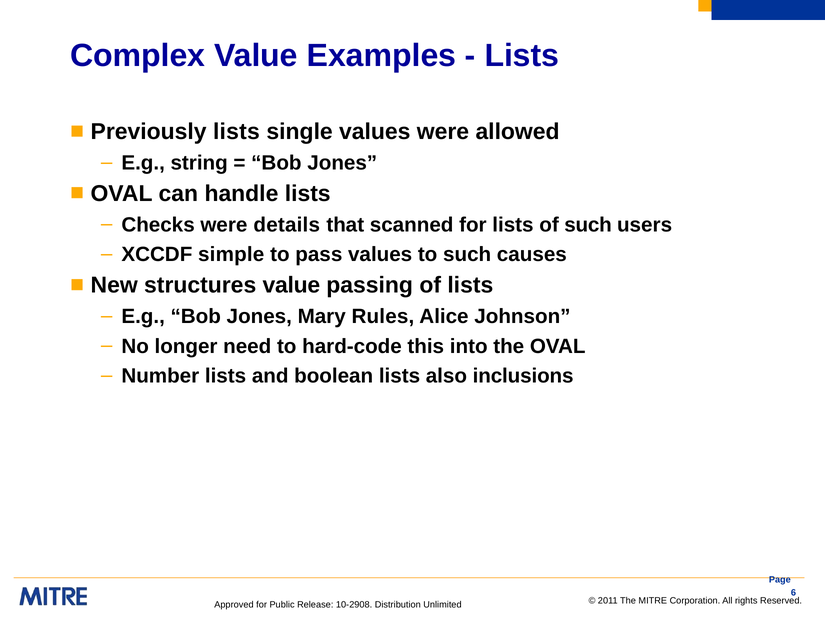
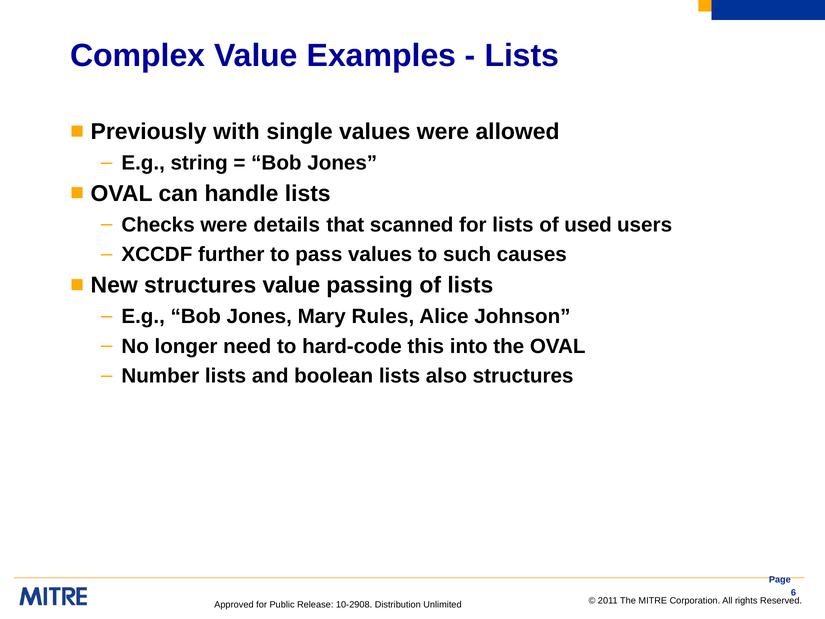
Previously lists: lists -> with
of such: such -> used
simple: simple -> further
also inclusions: inclusions -> structures
